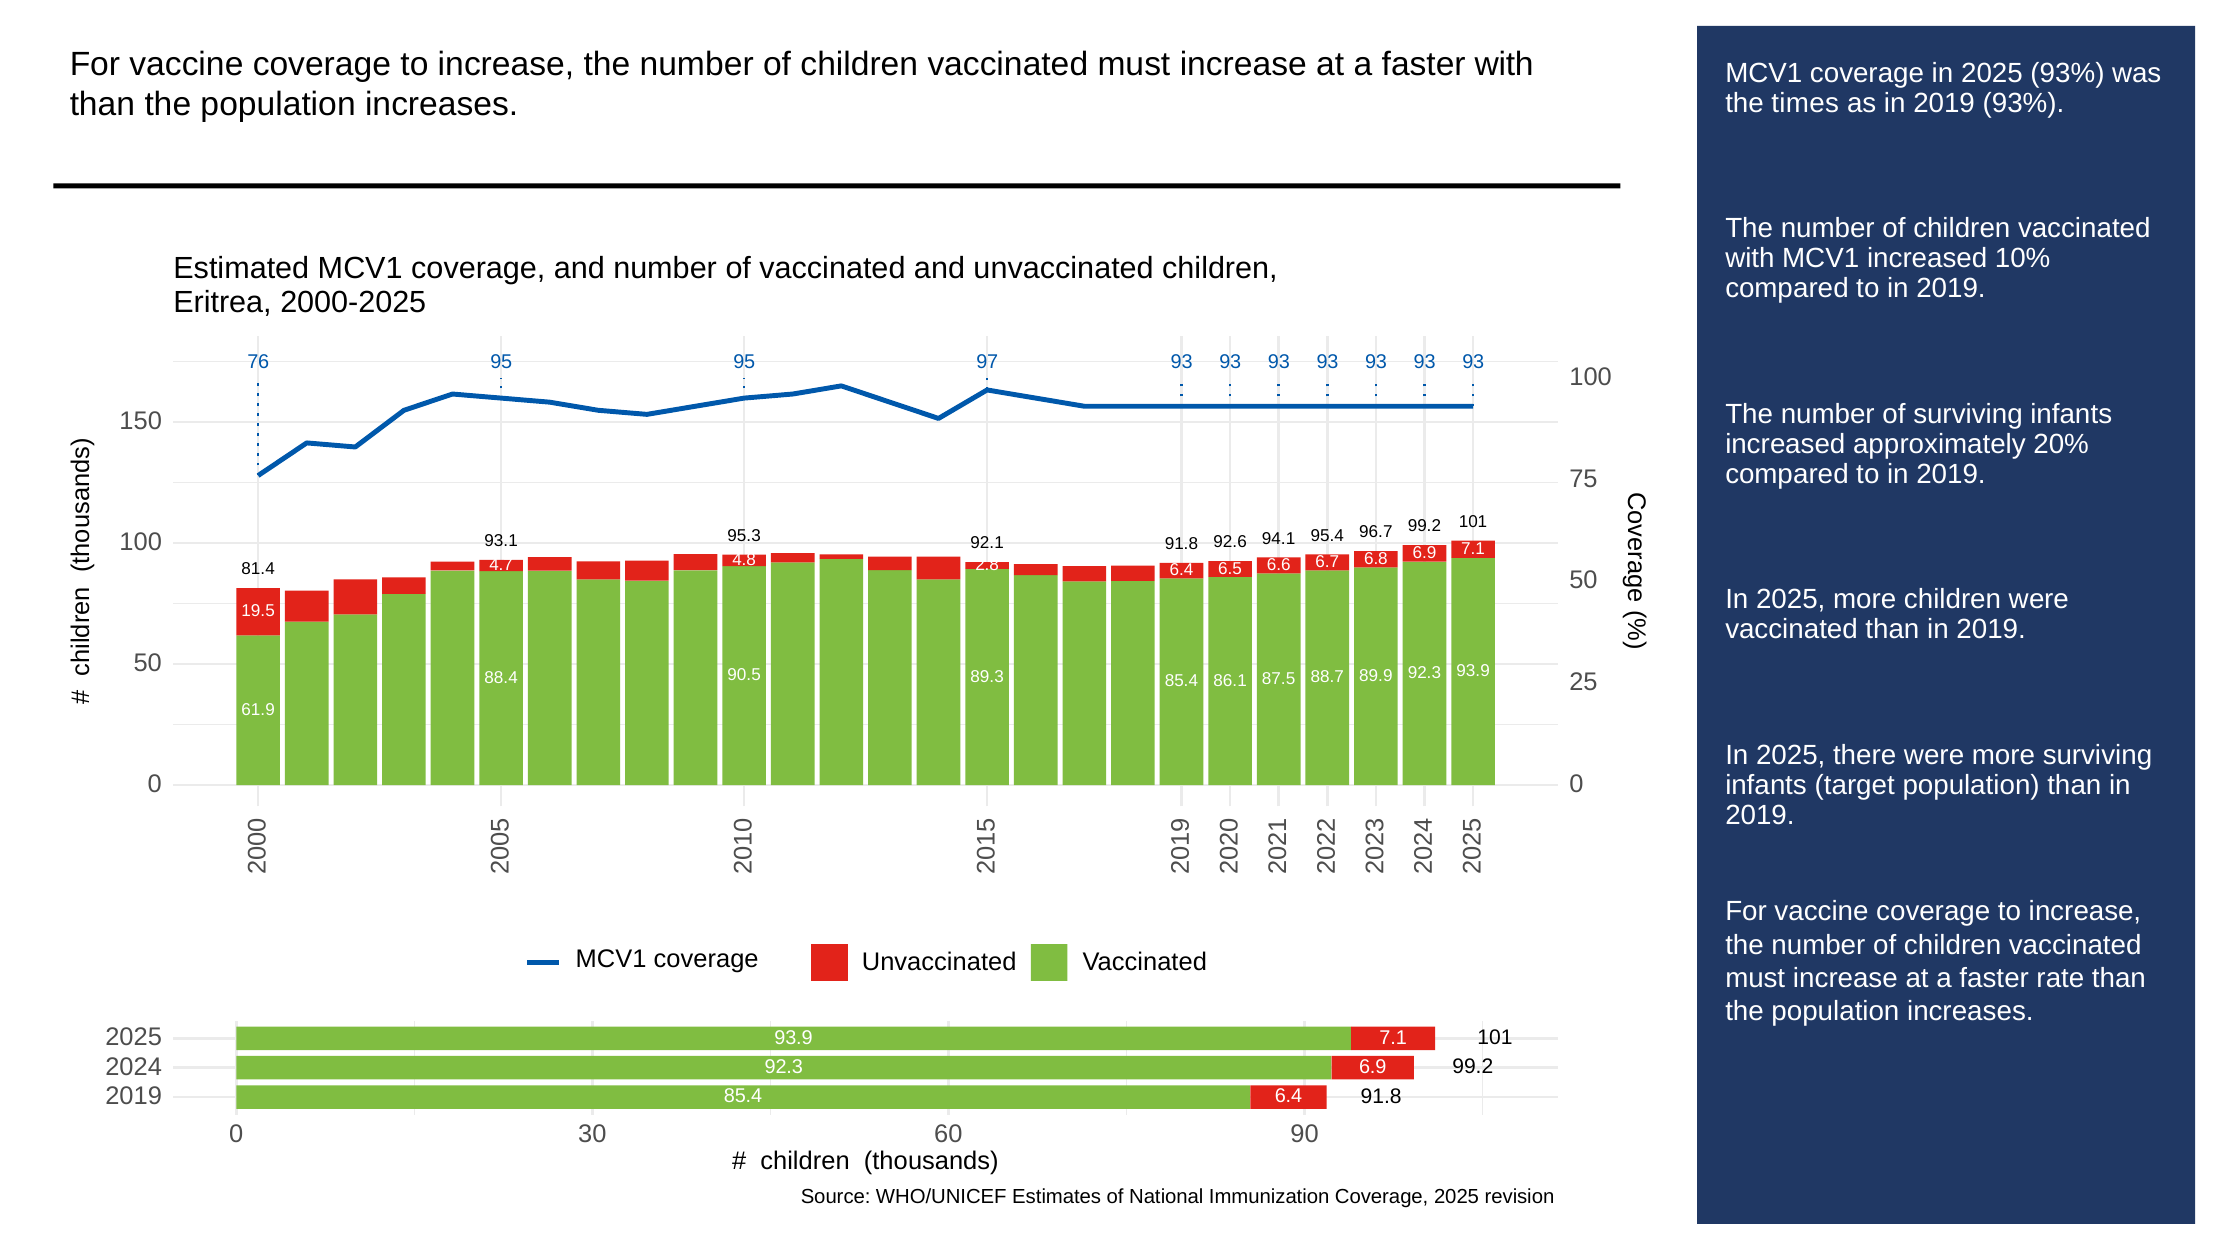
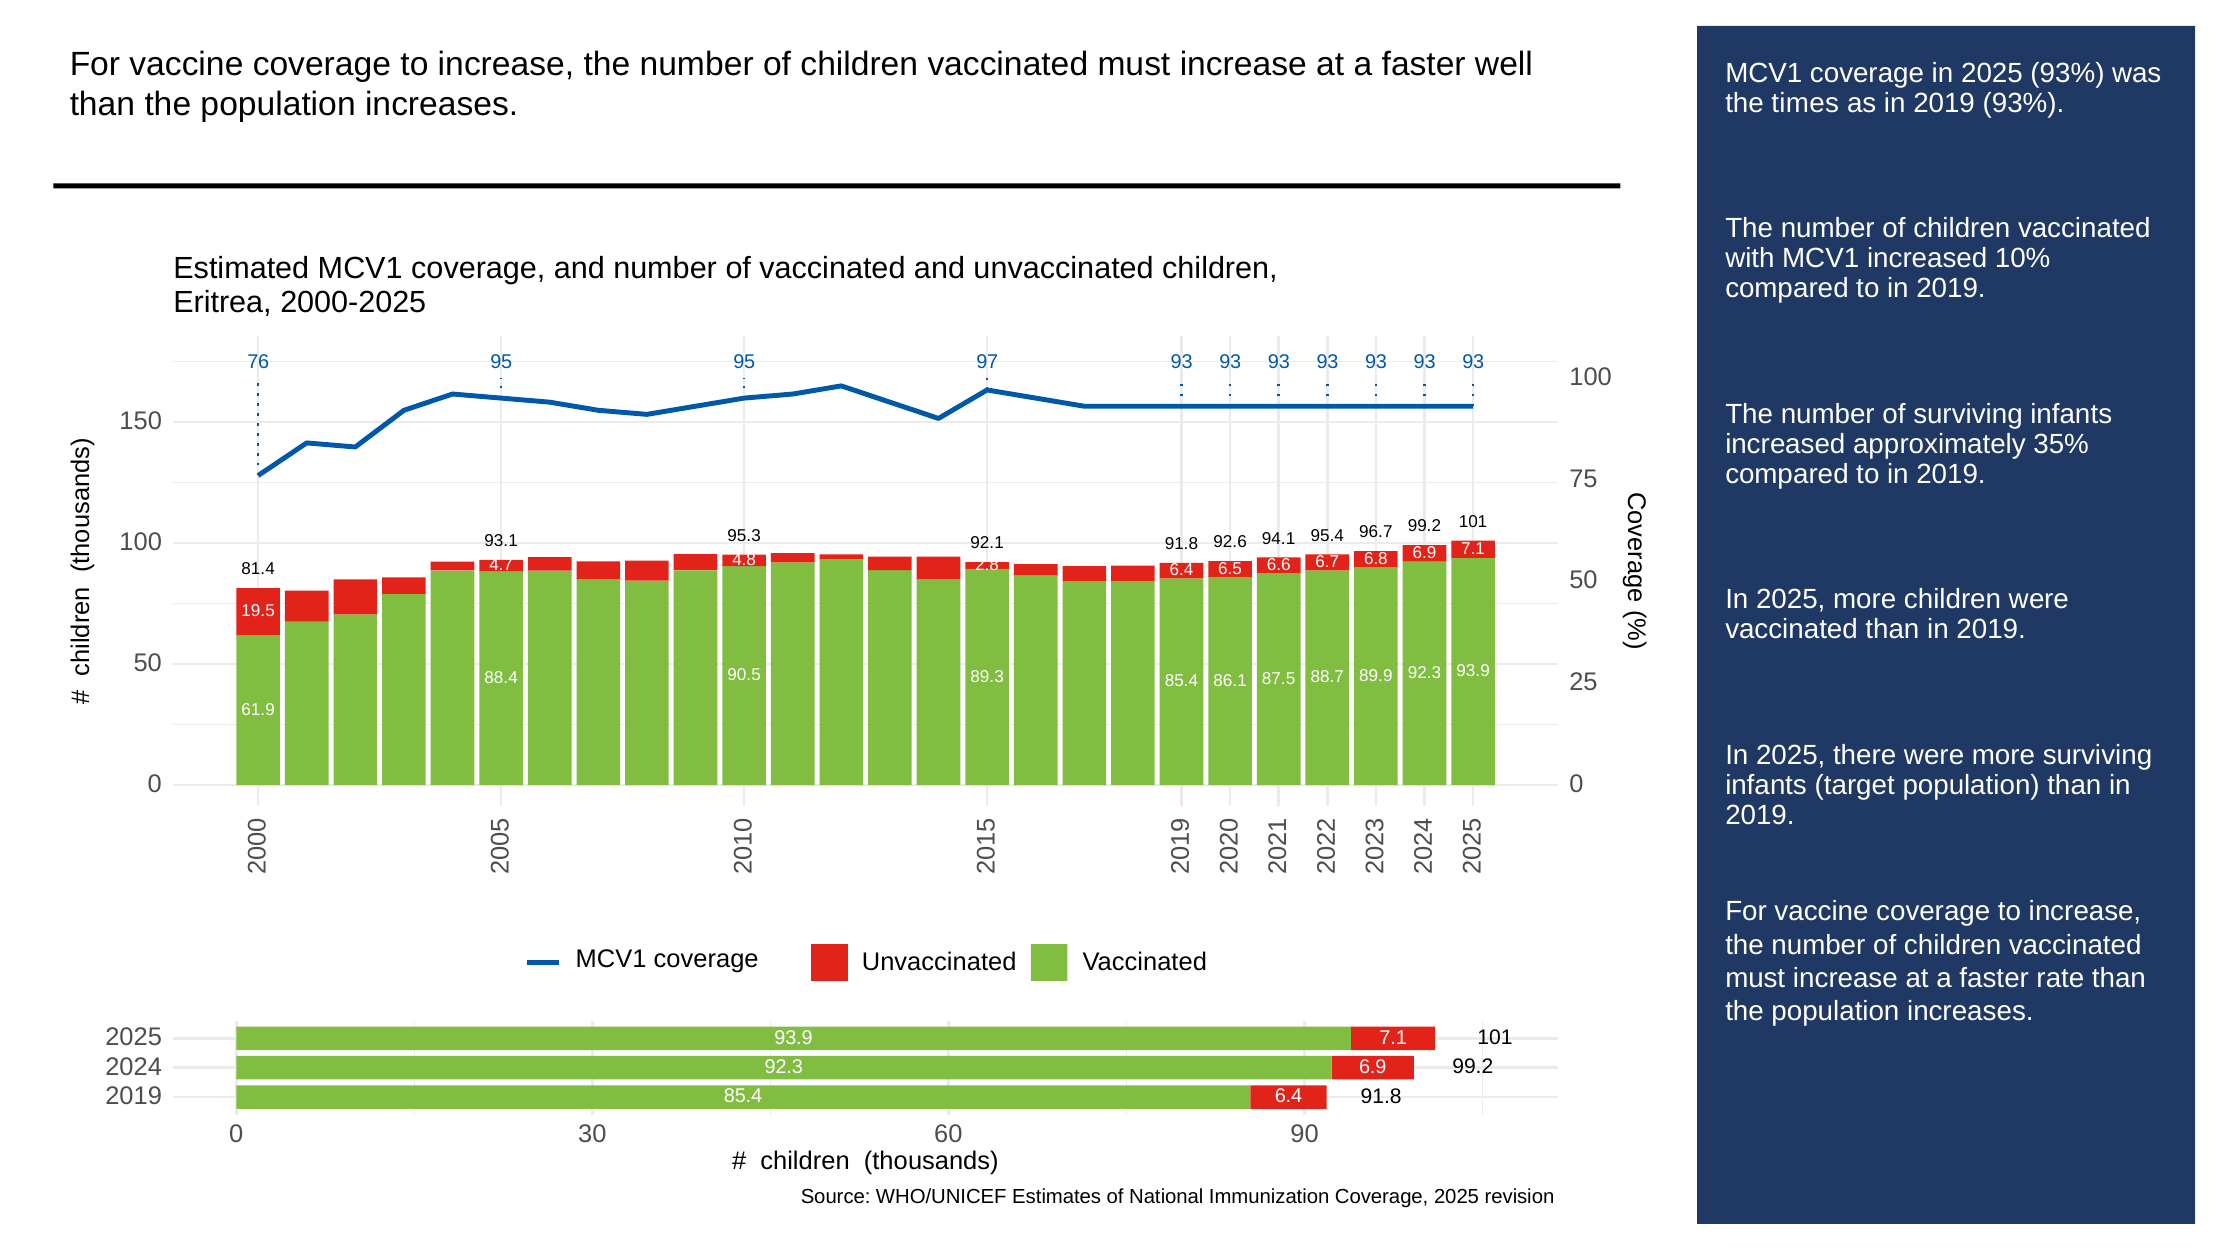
faster with: with -> well
20%: 20% -> 35%
